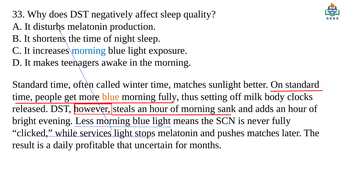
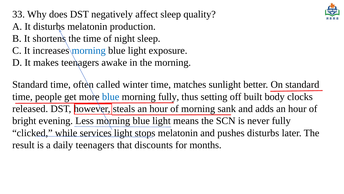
blue at (111, 96) colour: orange -> blue
milk: milk -> built
pushes matches: matches -> disturbs
daily profitable: profitable -> teenagers
uncertain: uncertain -> discounts
